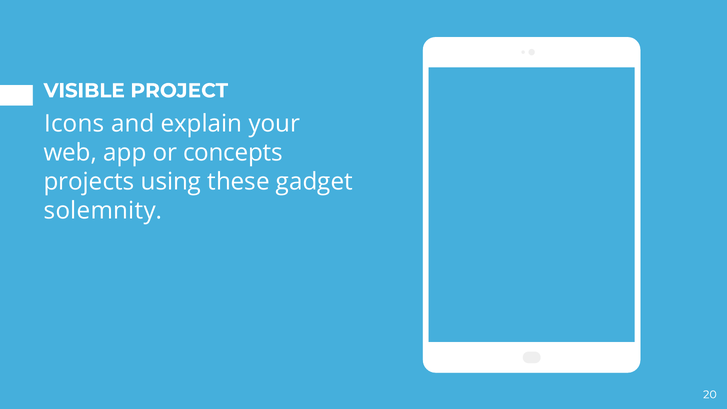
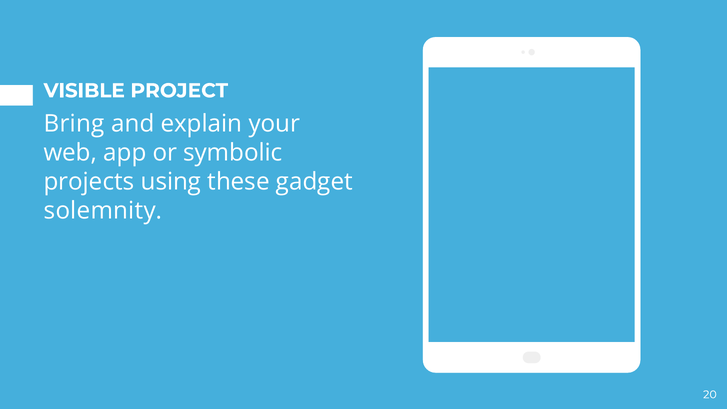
Icons: Icons -> Bring
concepts: concepts -> symbolic
